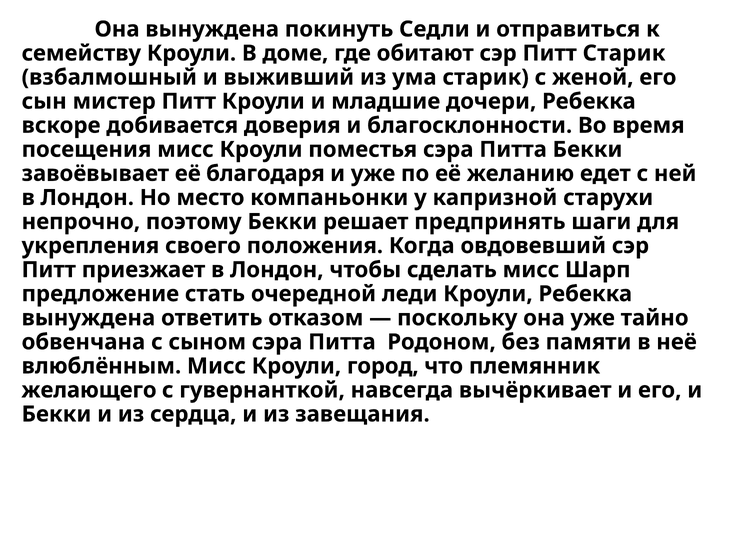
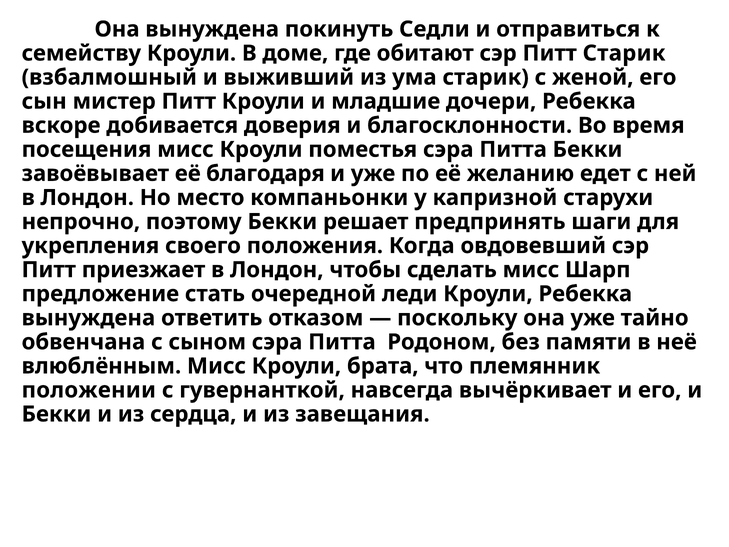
город: город -> брата
желающего: желающего -> положении
